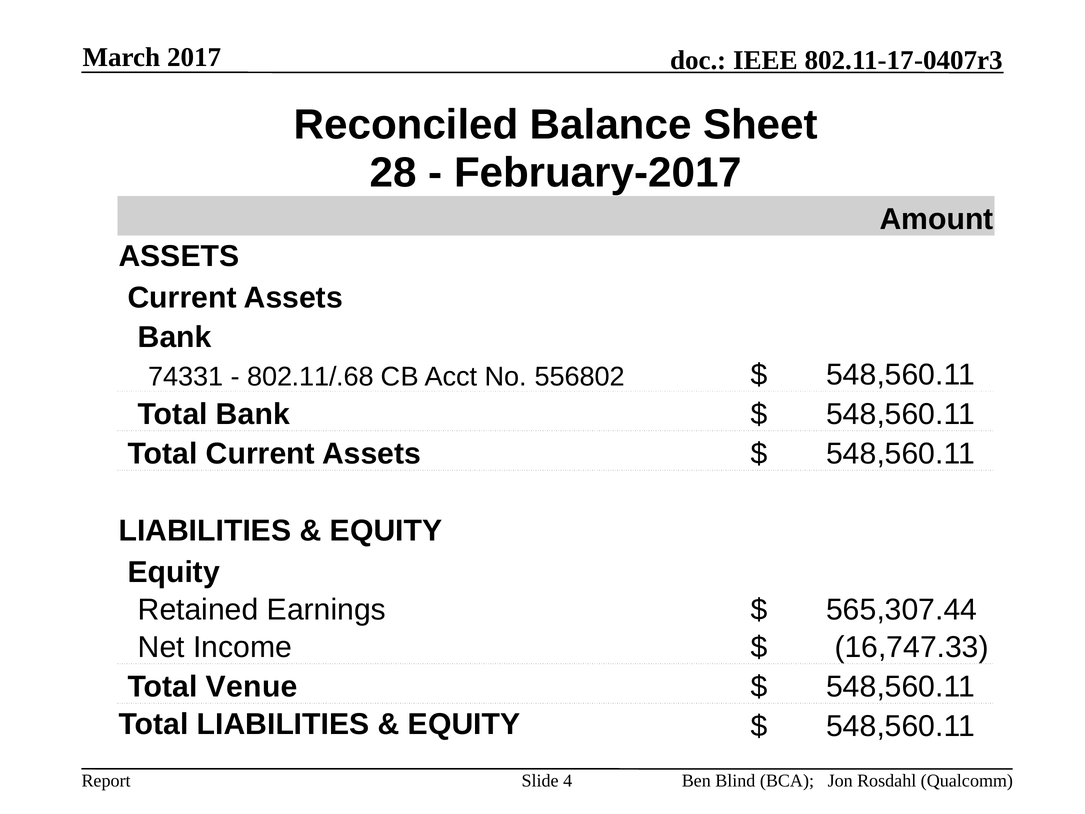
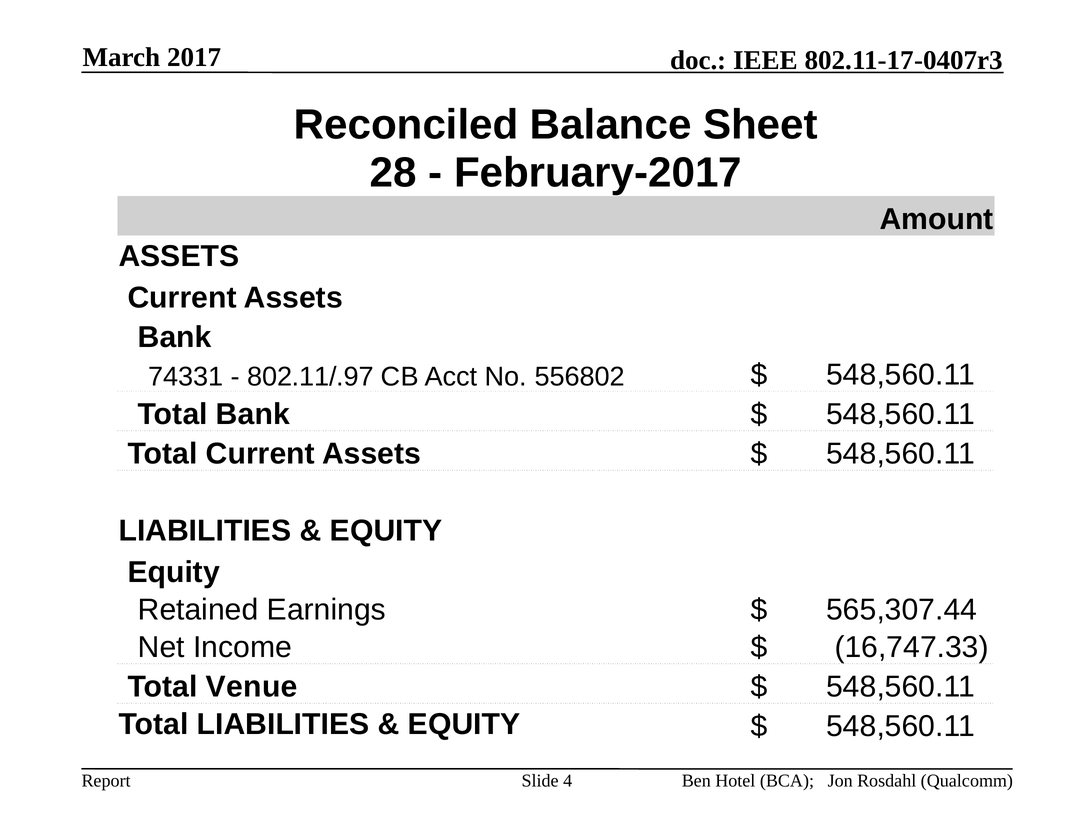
802.11/.68: 802.11/.68 -> 802.11/.97
Blind: Blind -> Hotel
